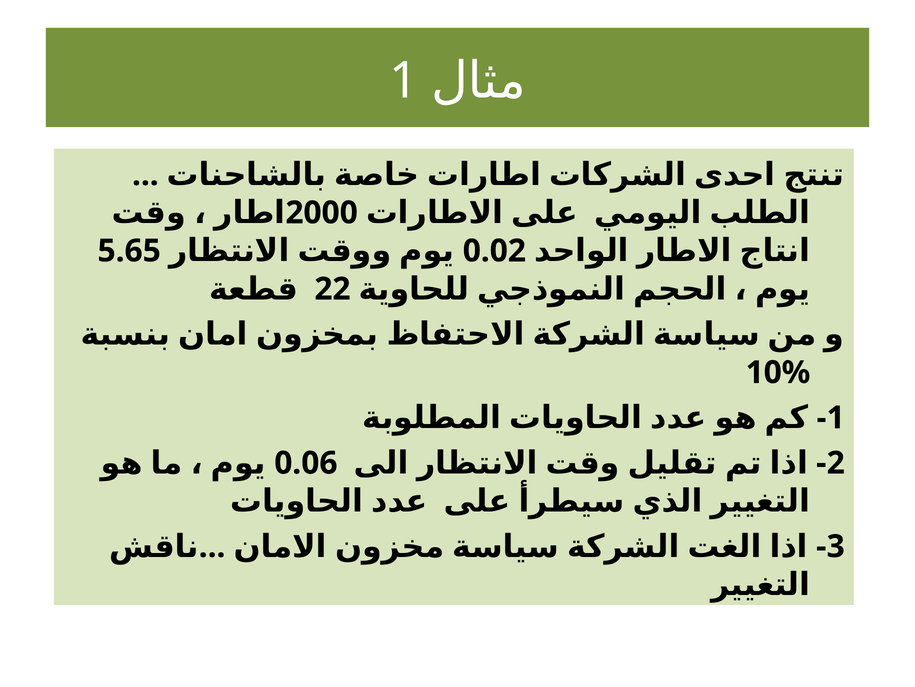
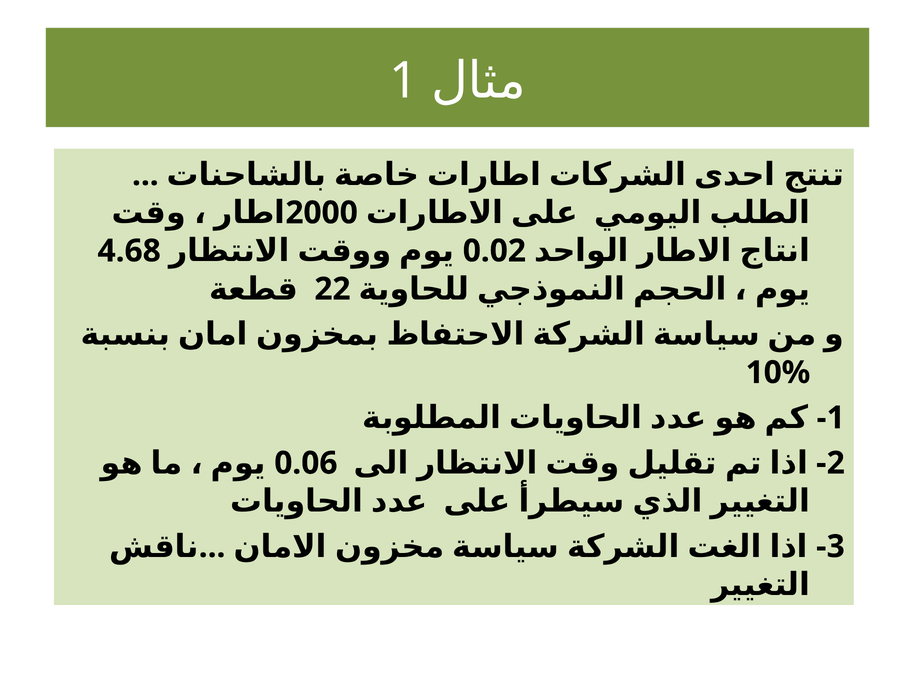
5.65: 5.65 -> 4.68
